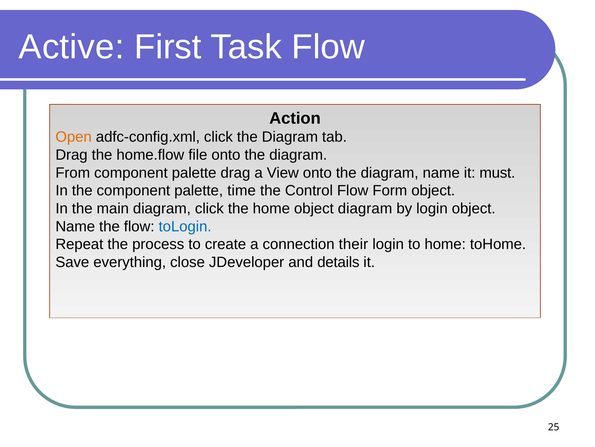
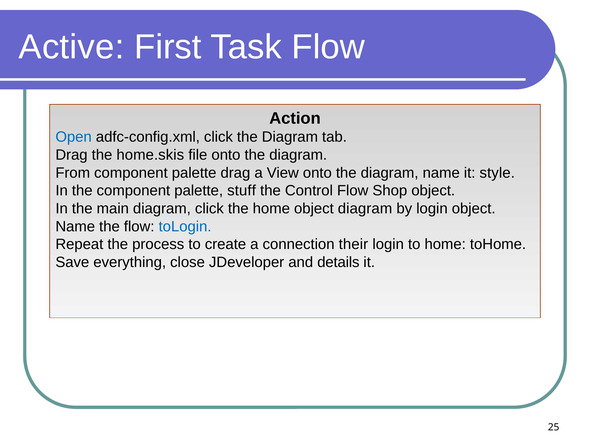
Open colour: orange -> blue
home.flow: home.flow -> home.skis
must: must -> style
time: time -> stuff
Form: Form -> Shop
